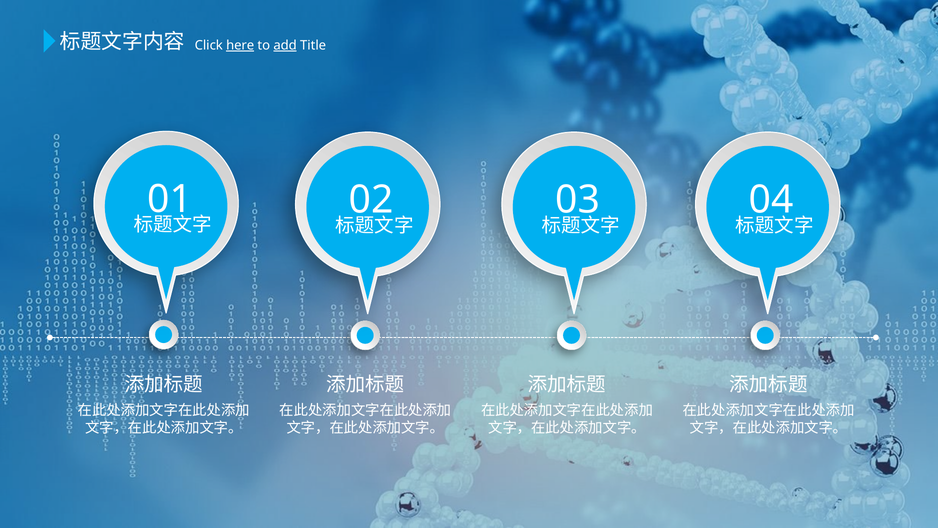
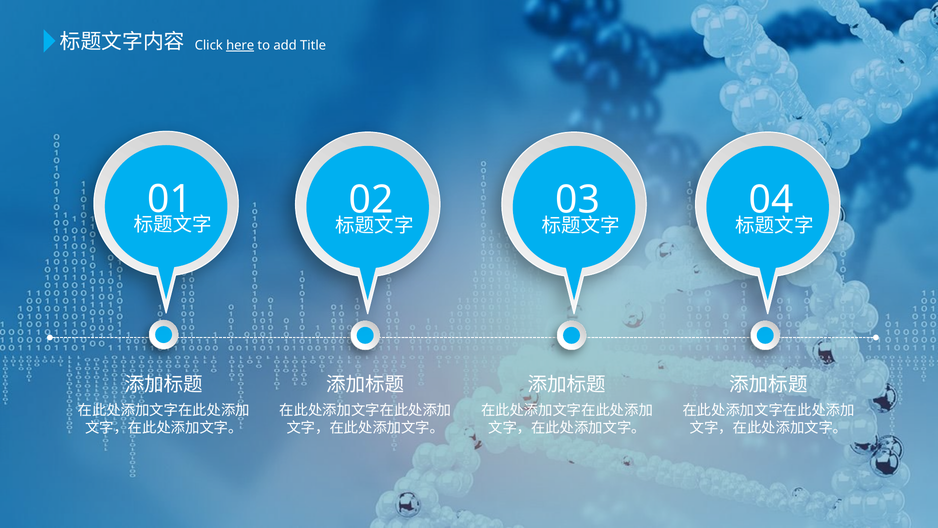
add underline: present -> none
